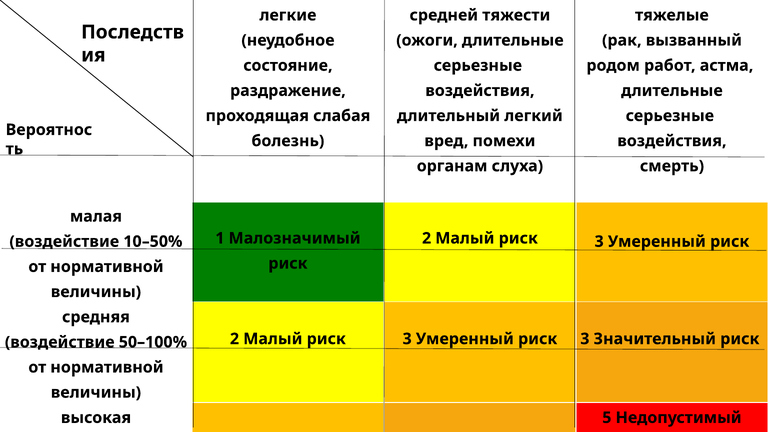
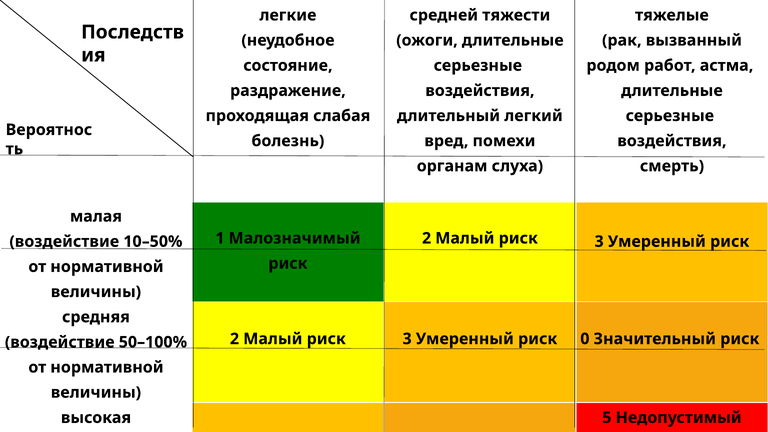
Умеренный риск 3: 3 -> 0
